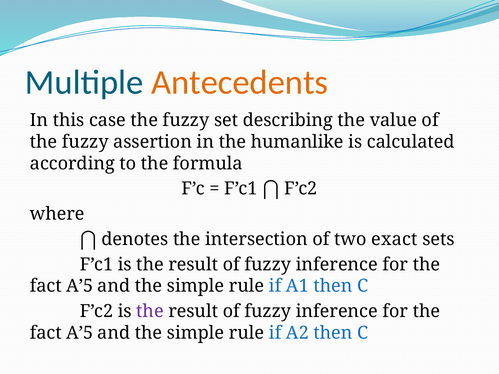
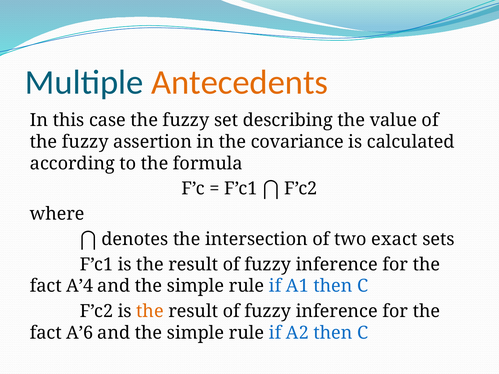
humanlike: humanlike -> covariance
A’5 at (80, 286): A’5 -> A’4
the at (150, 312) colour: purple -> orange
A’5 at (80, 333): A’5 -> A’6
